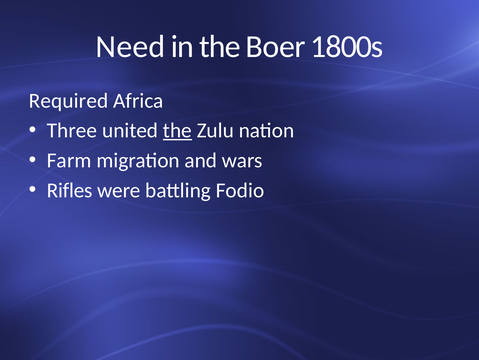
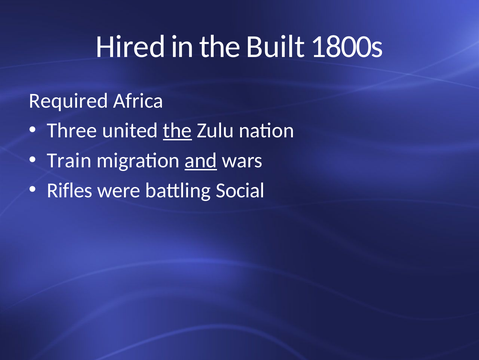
Need: Need -> Hired
Boer: Boer -> Built
Farm: Farm -> Train
and underline: none -> present
Fodio: Fodio -> Social
